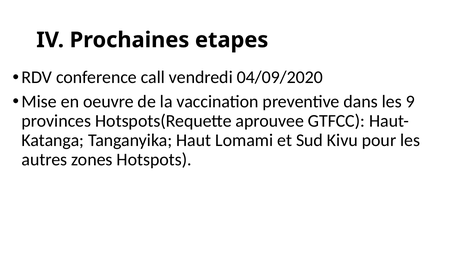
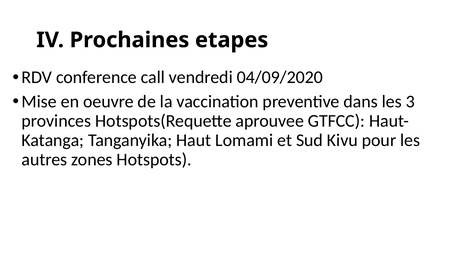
9: 9 -> 3
